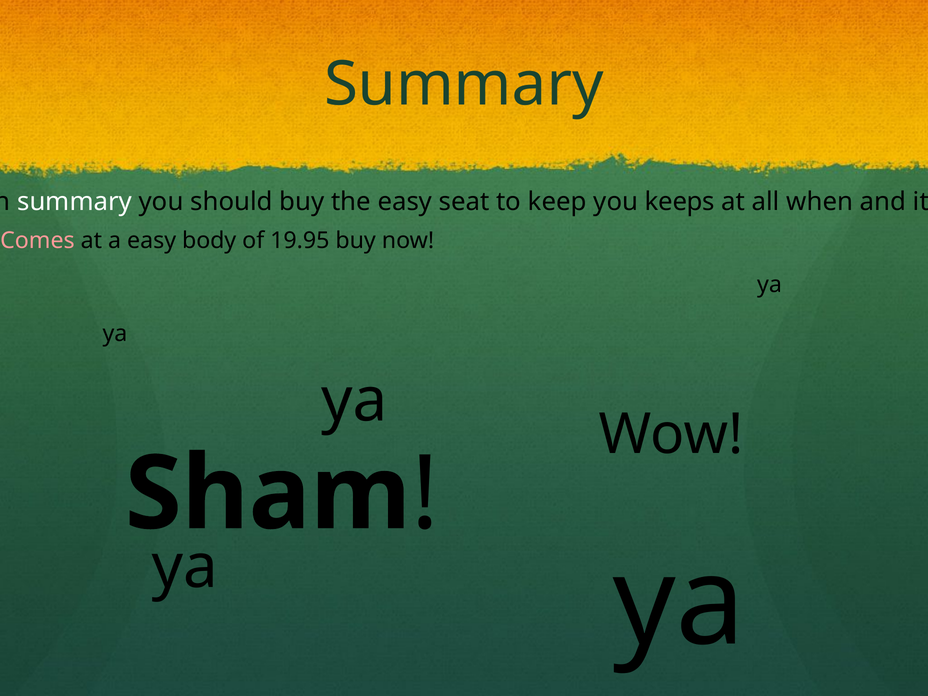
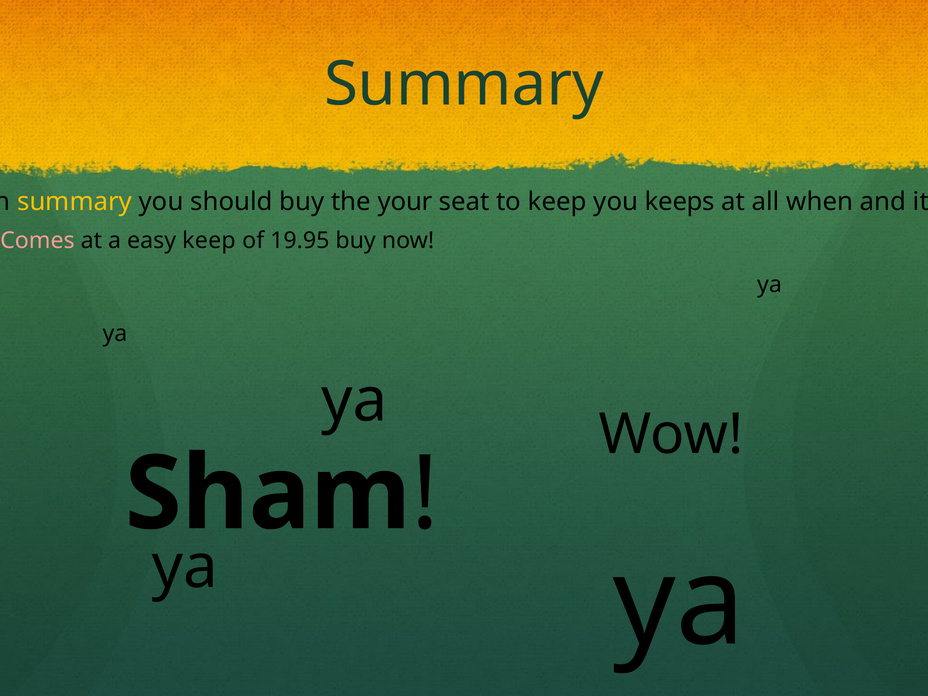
summary at (75, 202) colour: white -> yellow
the easy: easy -> your
easy body: body -> keep
